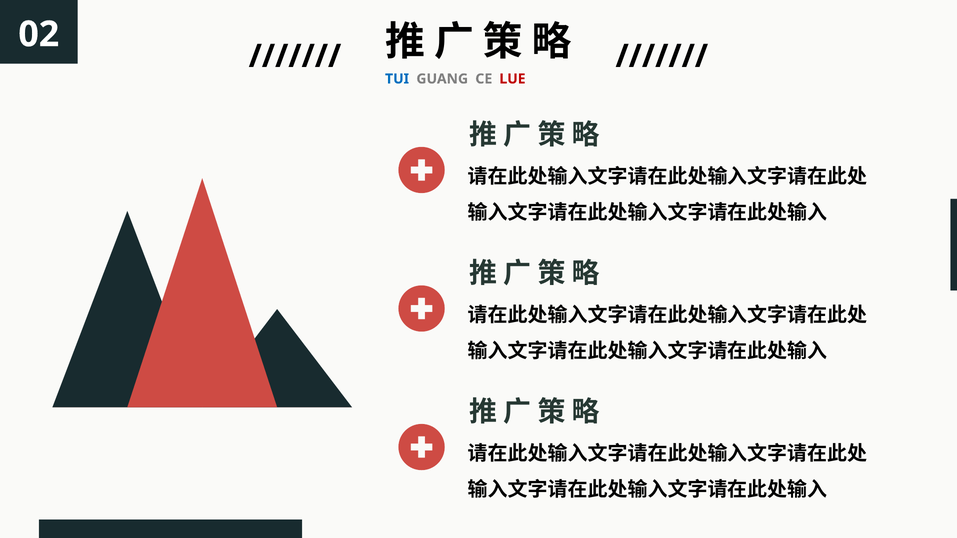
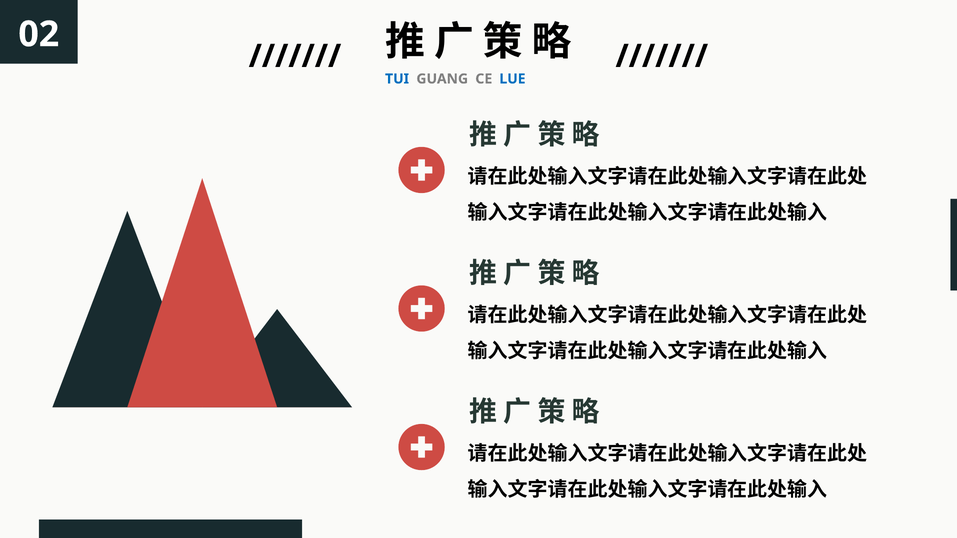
LUE colour: red -> blue
